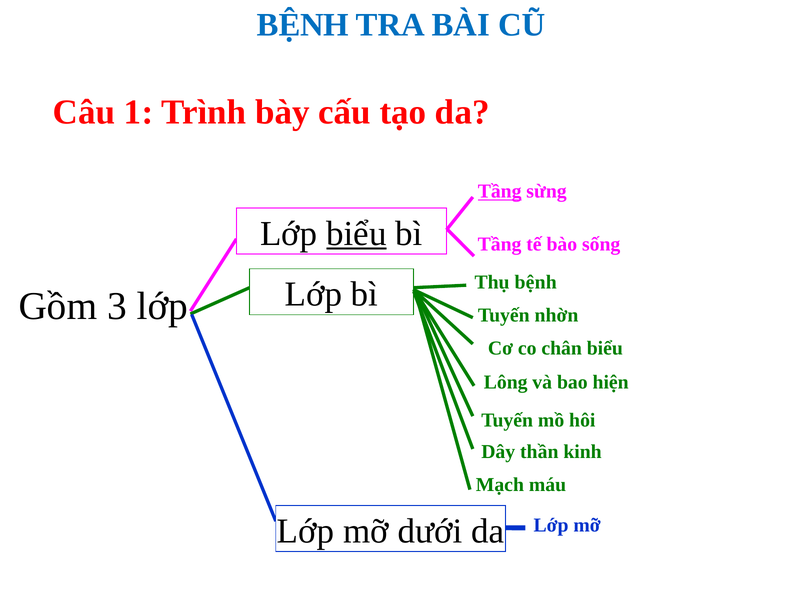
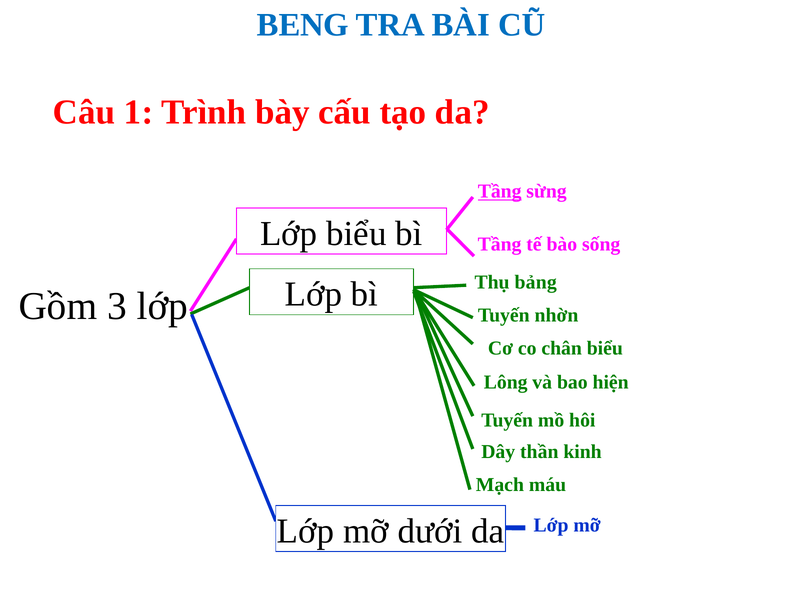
BỆNH at (303, 25): BỆNH -> BENG
biểu at (356, 233) underline: present -> none
Thụ bệnh: bệnh -> bảng
